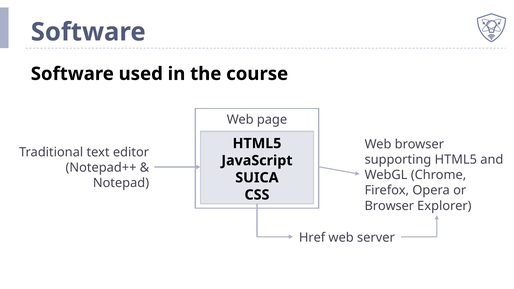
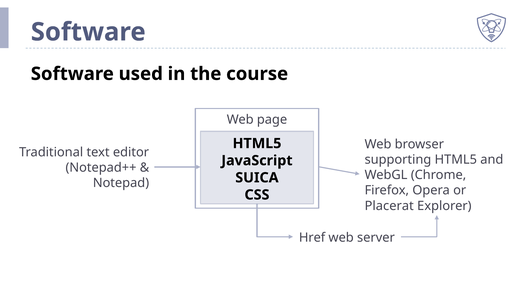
Browser at (389, 206): Browser -> Placerat
